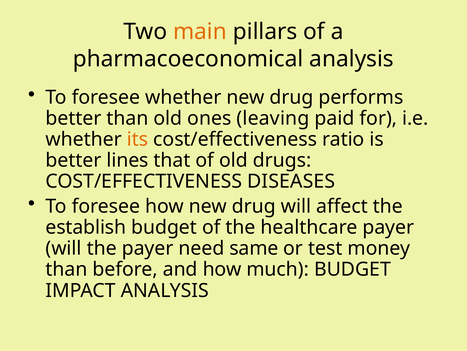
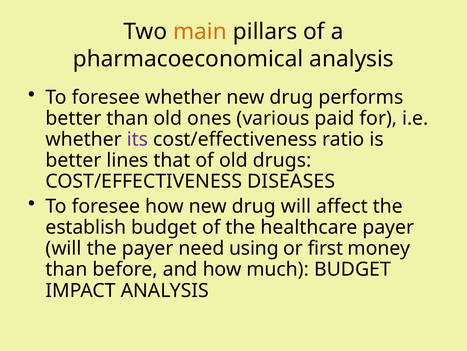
leaving: leaving -> various
its colour: orange -> purple
same: same -> using
test: test -> first
